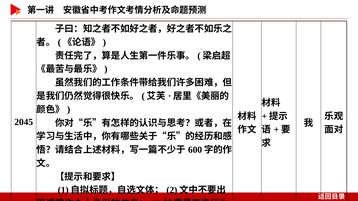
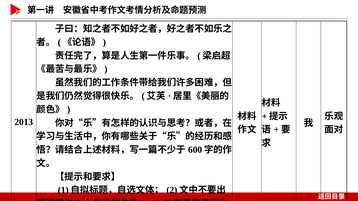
2045: 2045 -> 2013
